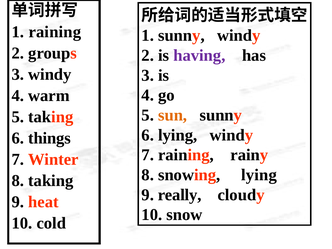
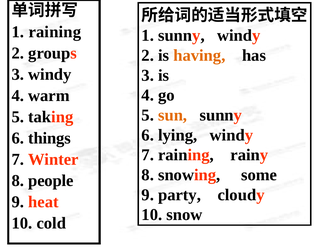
having colour: purple -> orange
snowing lying: lying -> some
8 taking: taking -> people
really: really -> party
